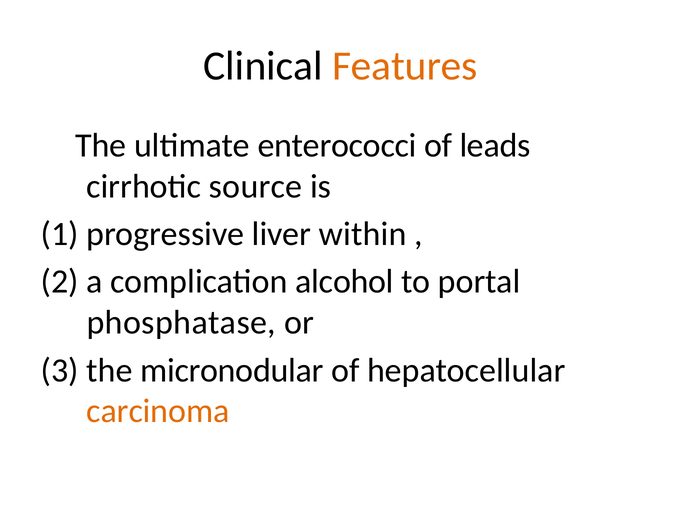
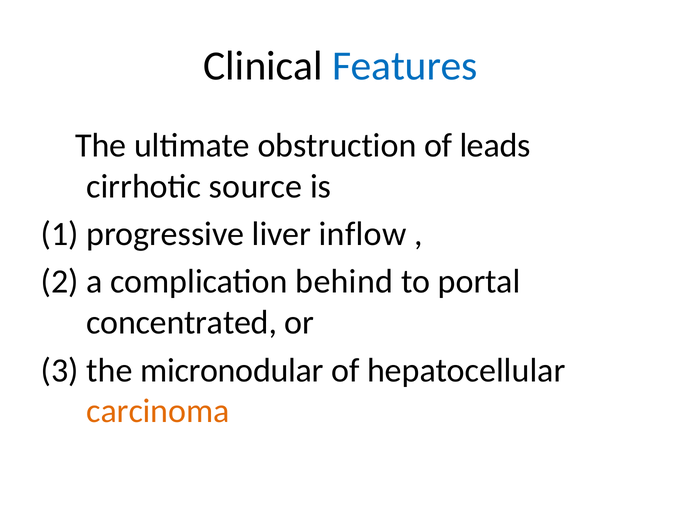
Features colour: orange -> blue
enterococci: enterococci -> obstruction
within: within -> inflow
alcohol: alcohol -> behind
phosphatase: phosphatase -> concentrated
